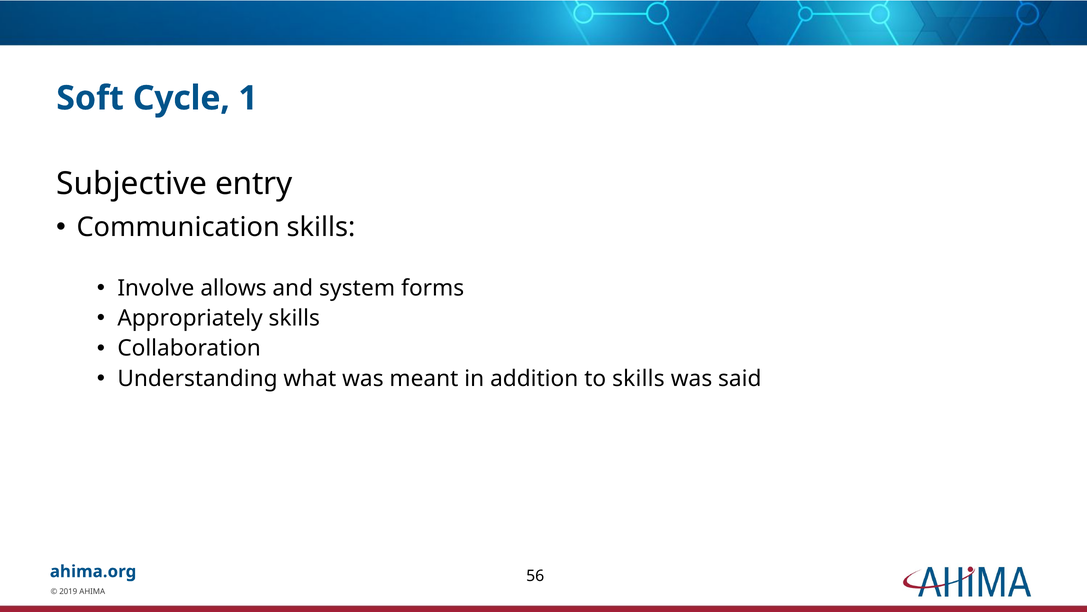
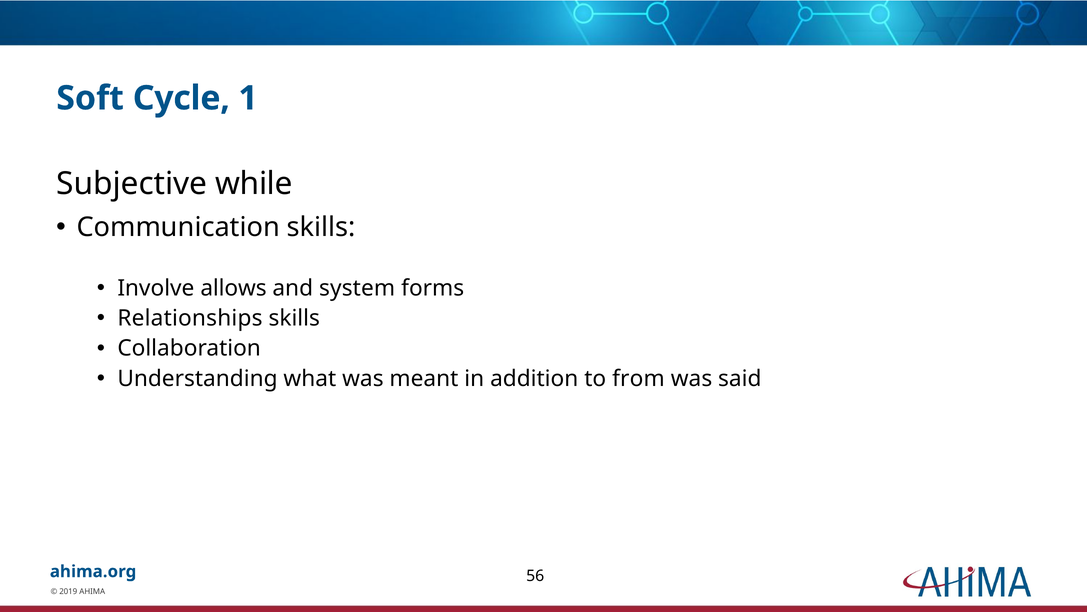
entry: entry -> while
Appropriately: Appropriately -> Relationships
to skills: skills -> from
